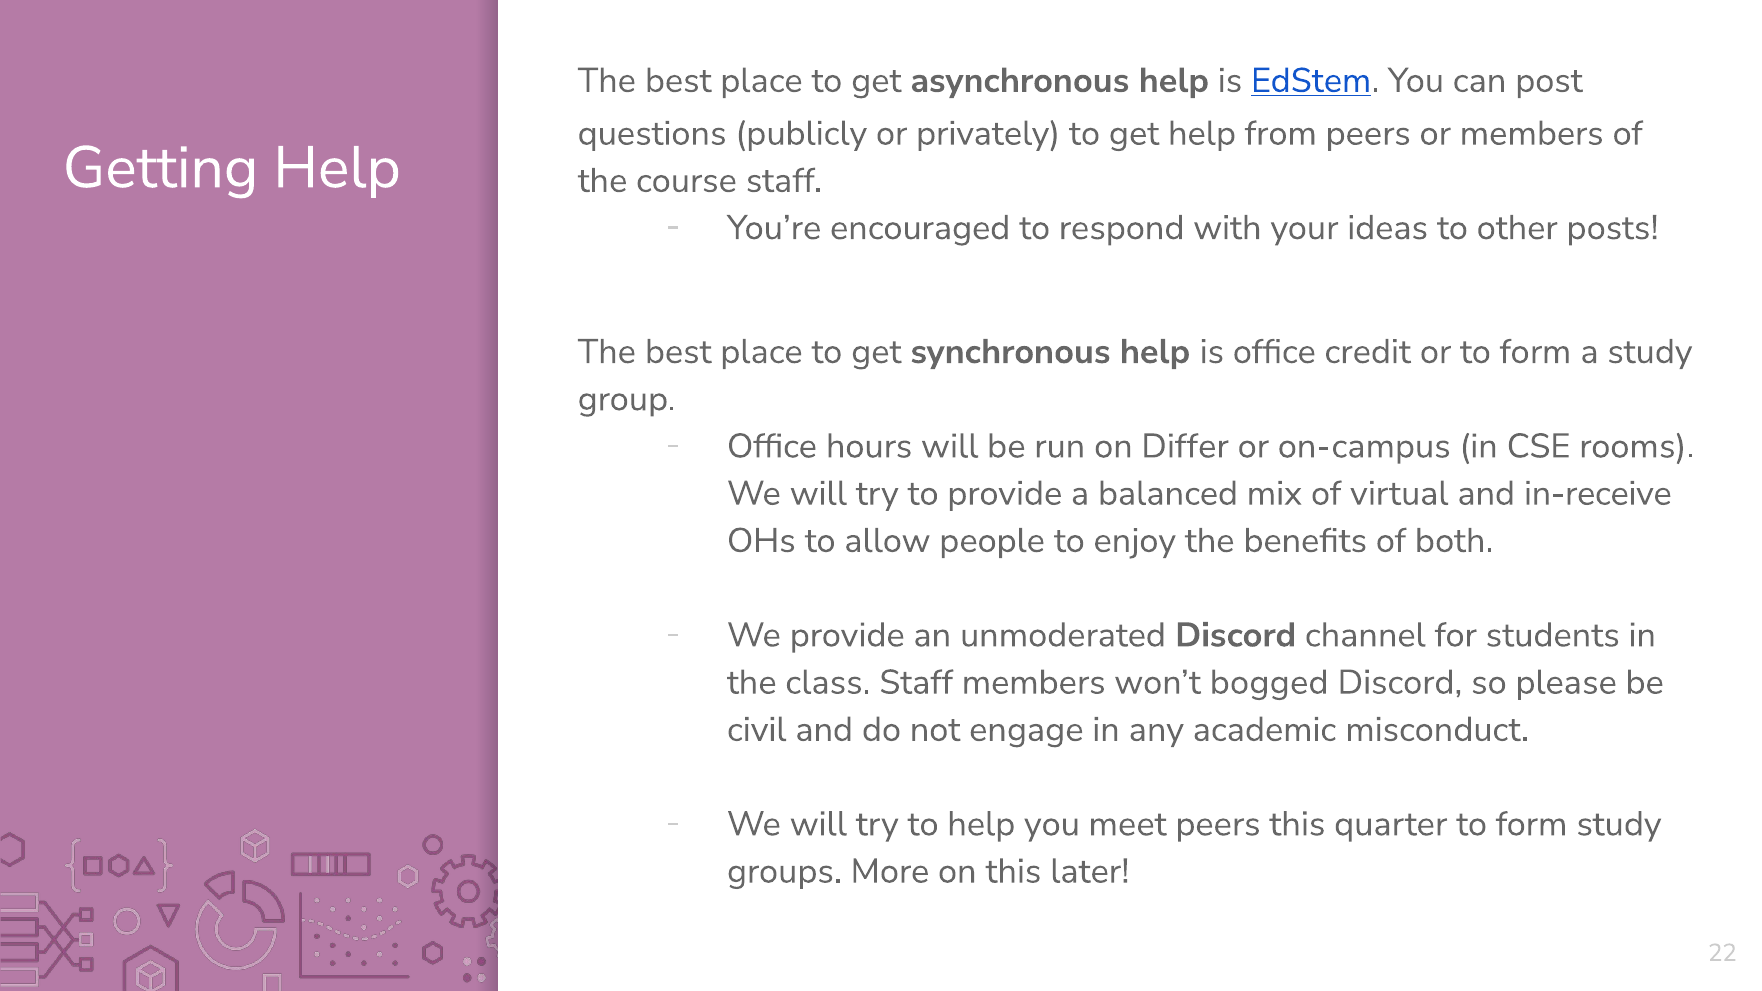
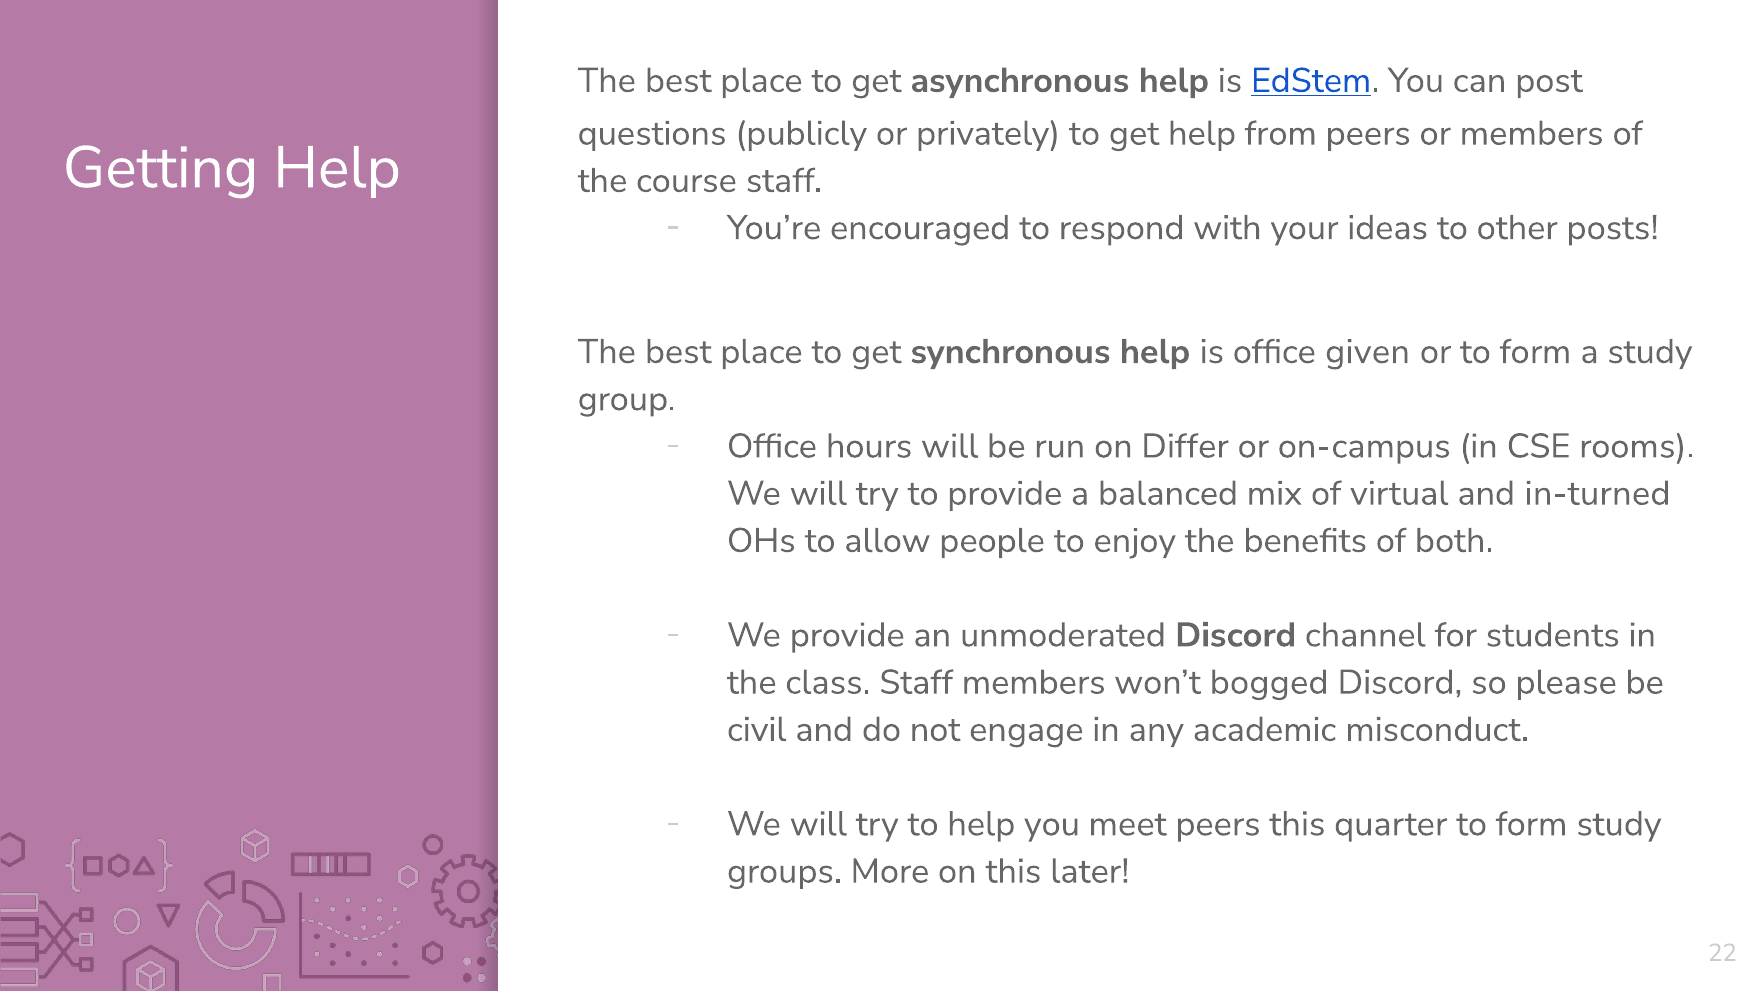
credit: credit -> given
in-receive: in-receive -> in-turned
